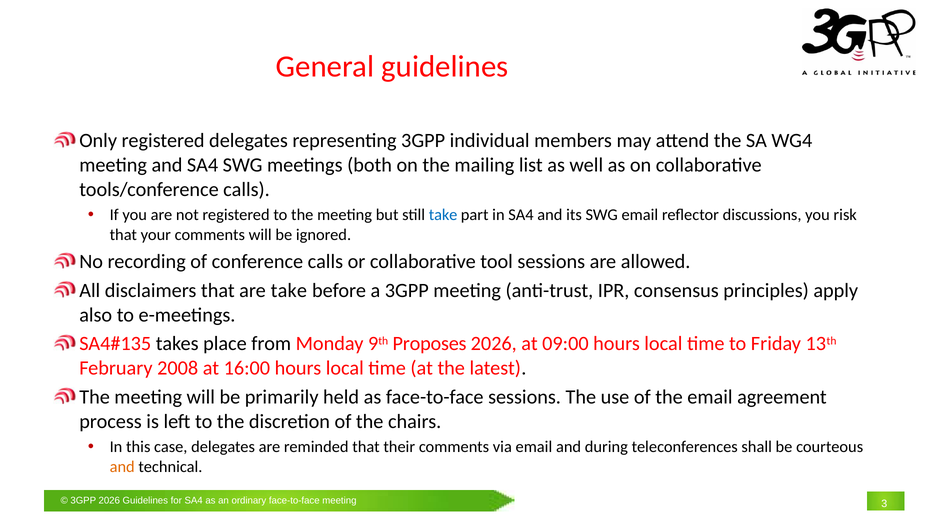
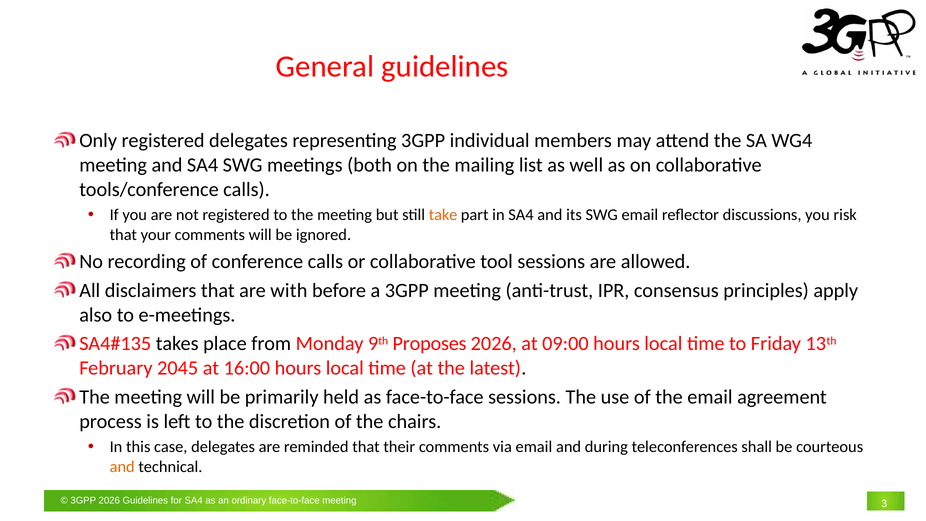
take at (443, 215) colour: blue -> orange
are take: take -> with
2008: 2008 -> 2045
